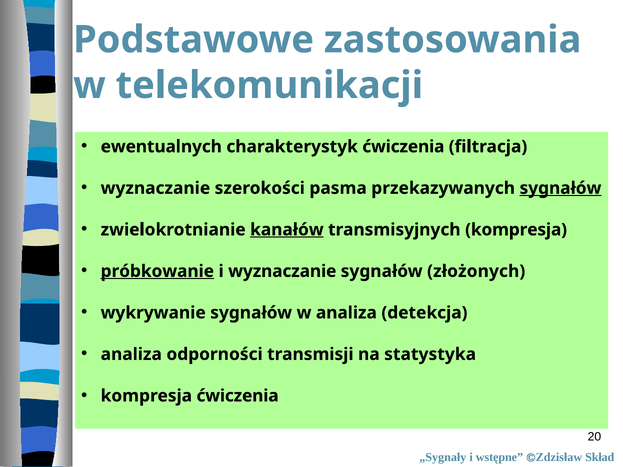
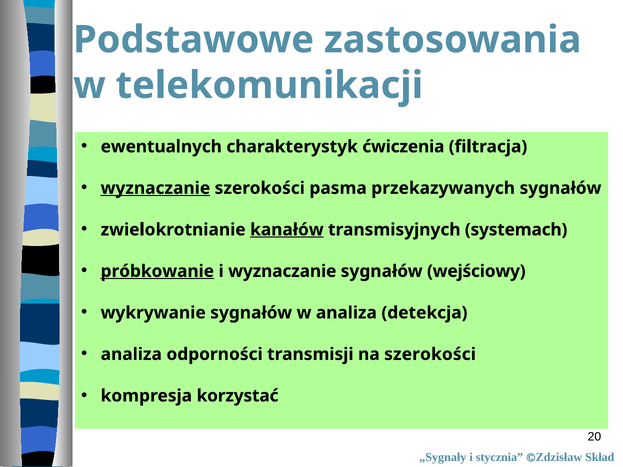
wyznaczanie at (155, 188) underline: none -> present
sygnałów at (560, 188) underline: present -> none
transmisyjnych kompresja: kompresja -> systemach
złożonych: złożonych -> wejściowy
na statystyka: statystyka -> szerokości
kompresja ćwiczenia: ćwiczenia -> korzystać
wstępne: wstępne -> stycznia
